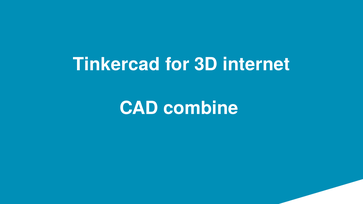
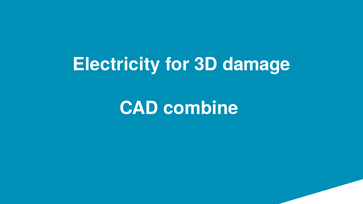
Tinkercad: Tinkercad -> Electricity
internet: internet -> damage
